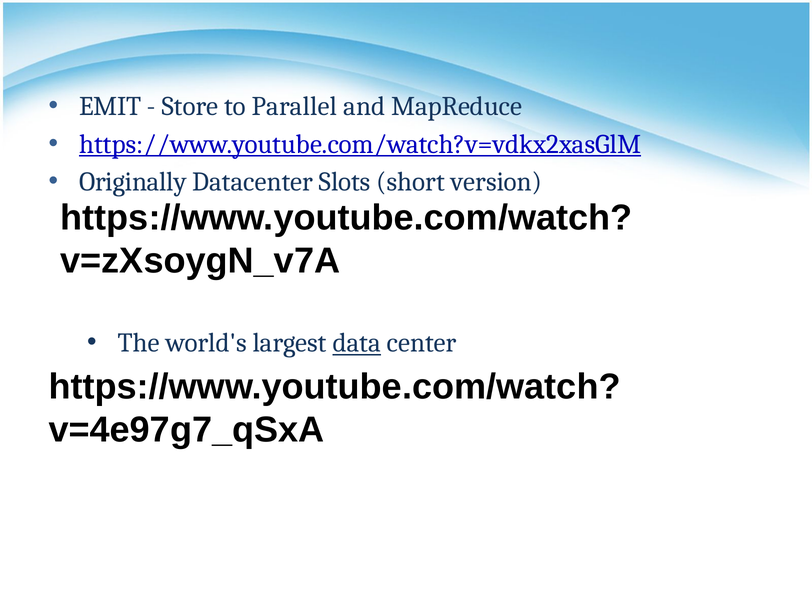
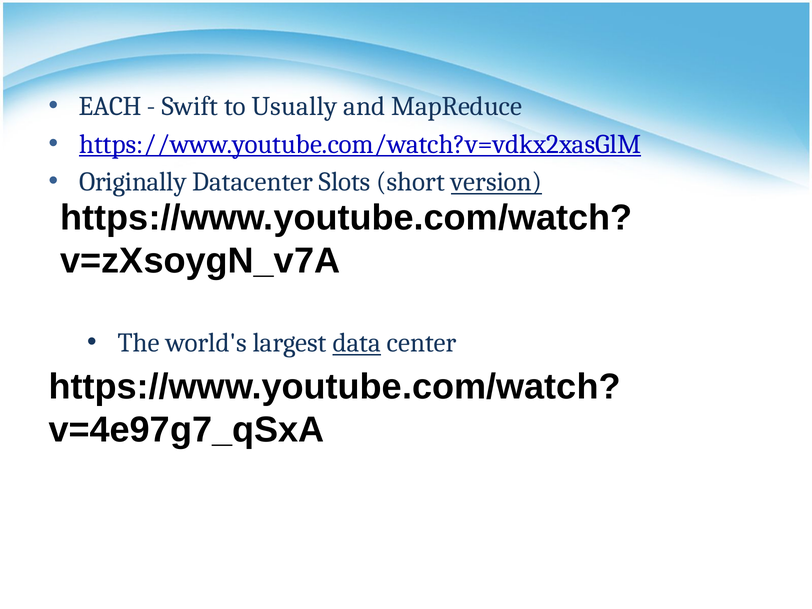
EMIT: EMIT -> EACH
Store: Store -> Swift
Parallel: Parallel -> Usually
version underline: none -> present
